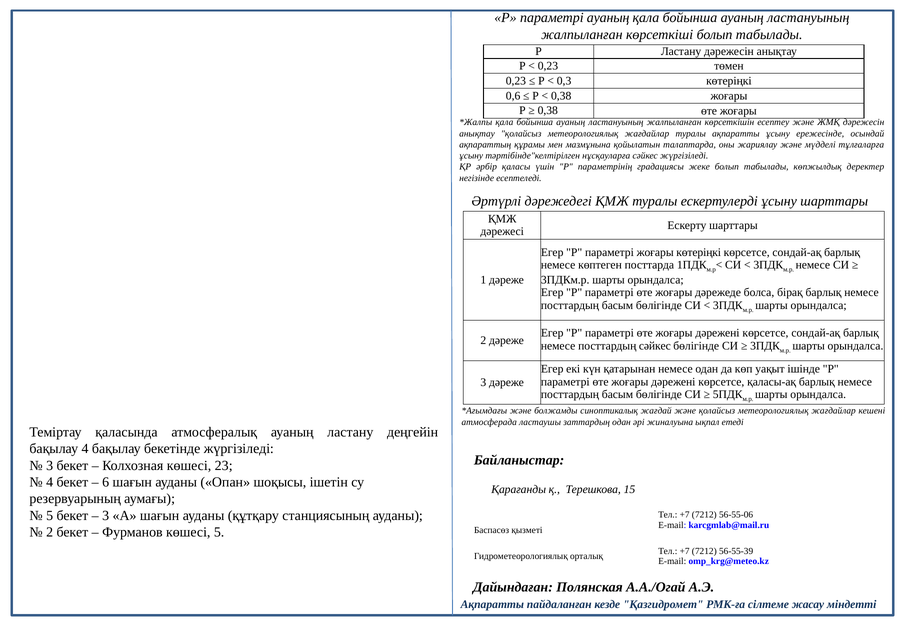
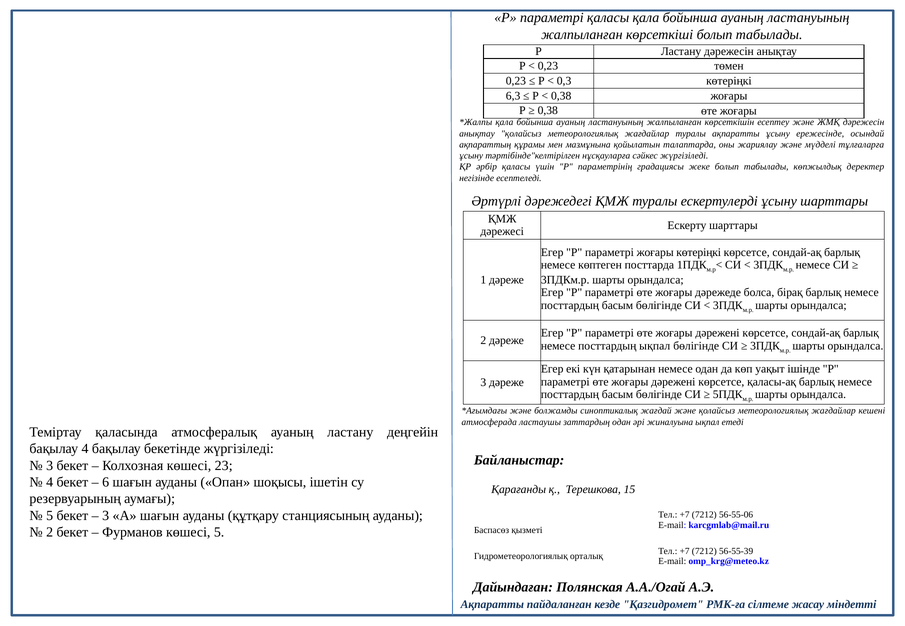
параметрі ауаның: ауаның -> қаласы
0,6: 0,6 -> 6,3
посттардың сәйкес: сәйкес -> ықпал
